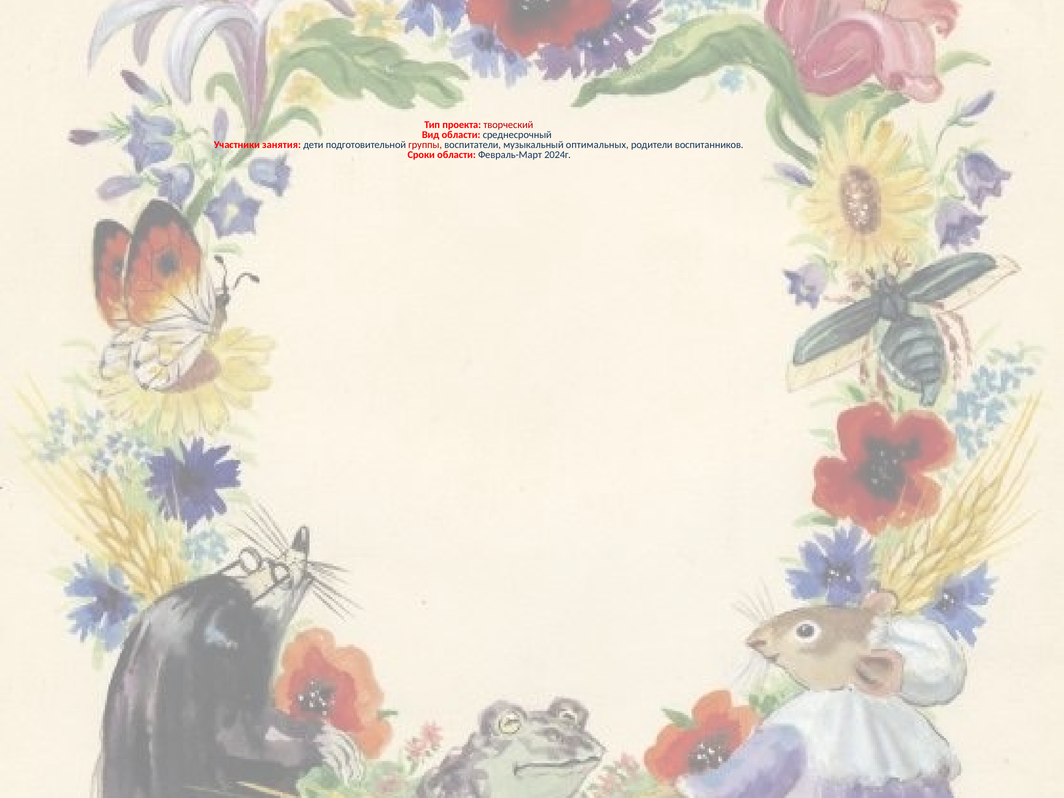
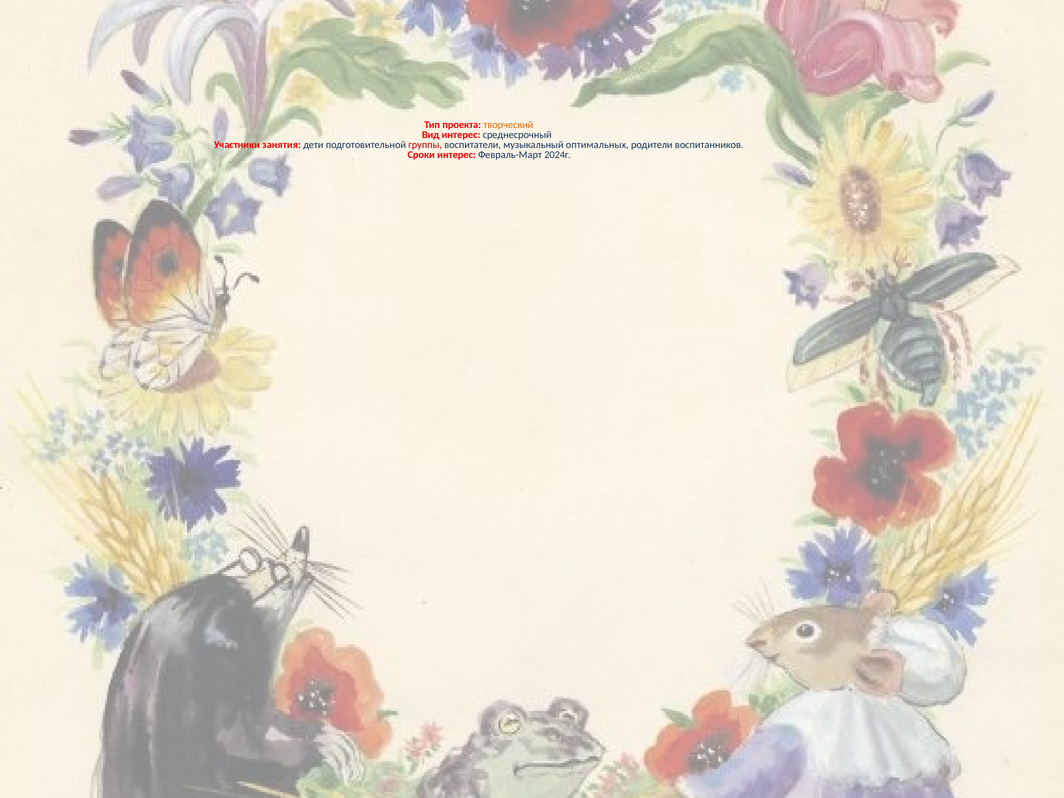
творческий colour: red -> orange
Вид области: области -> интерес
Сроки области: области -> интерес
